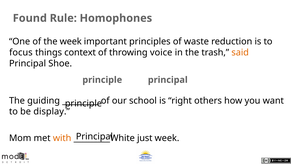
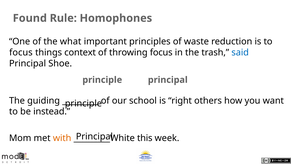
the week: week -> what
throwing voice: voice -> focus
said colour: orange -> blue
display: display -> instead
just: just -> this
